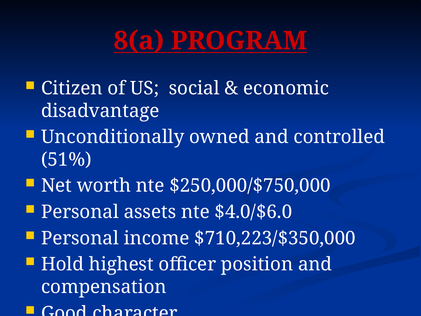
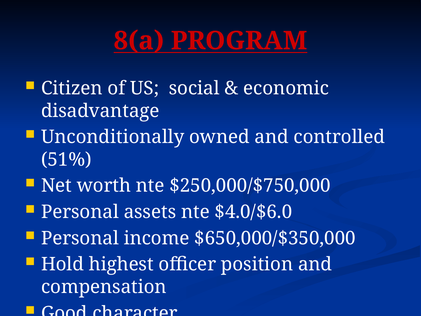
$710,223/$350,000: $710,223/$350,000 -> $650,000/$350,000
